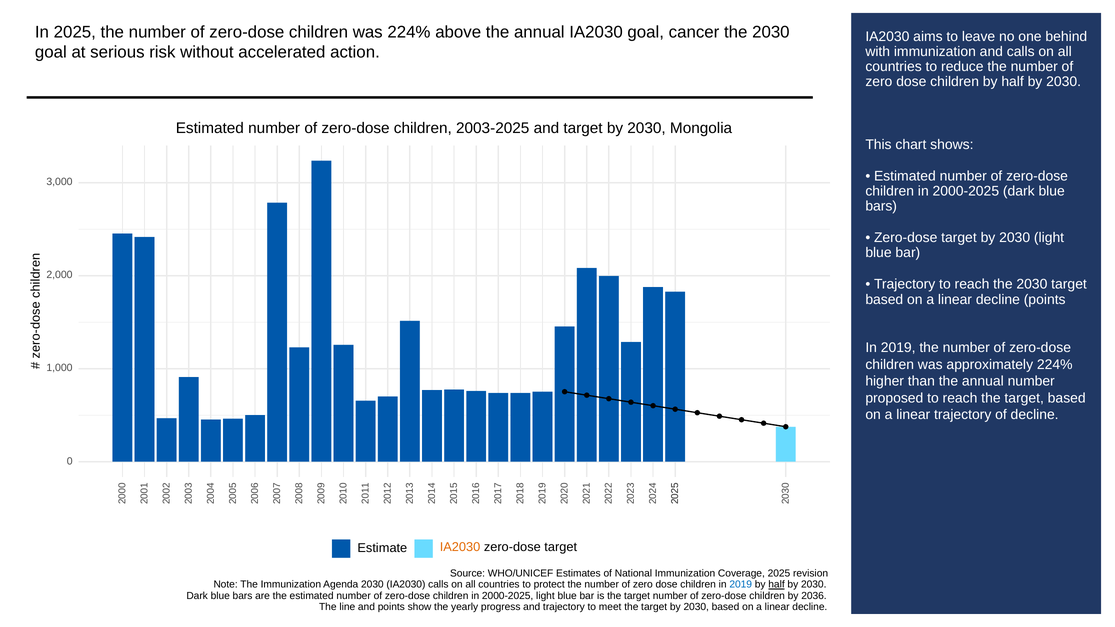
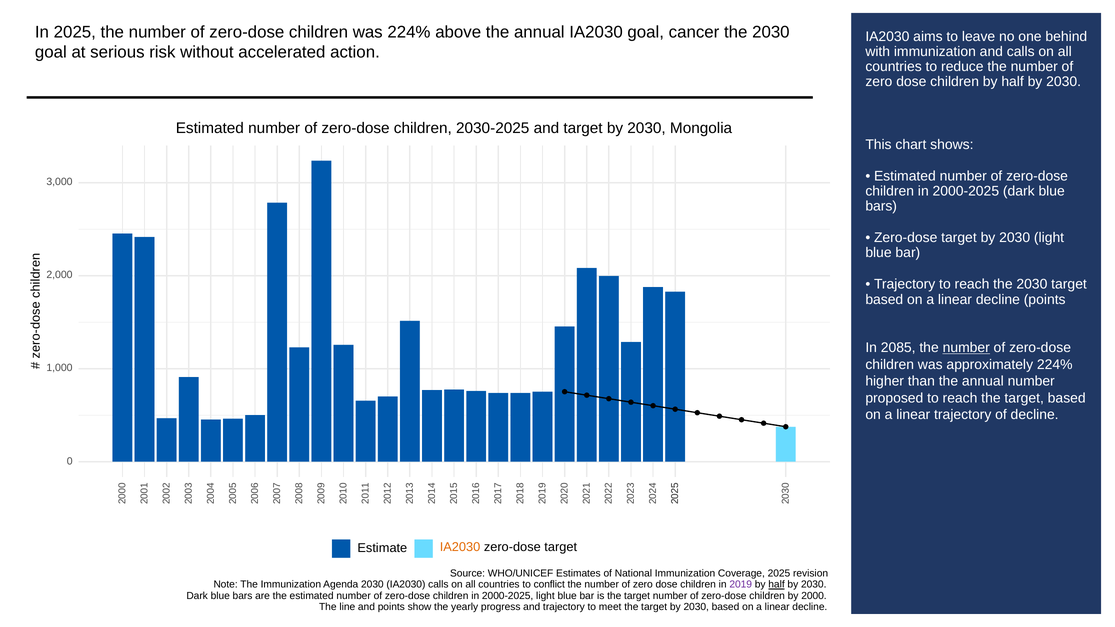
2003-2025: 2003-2025 -> 2030-2025
2019 at (898, 348): 2019 -> 2085
number at (966, 348) underline: none -> present
protect: protect -> conflict
2019 at (741, 585) colour: blue -> purple
2036: 2036 -> 2000
